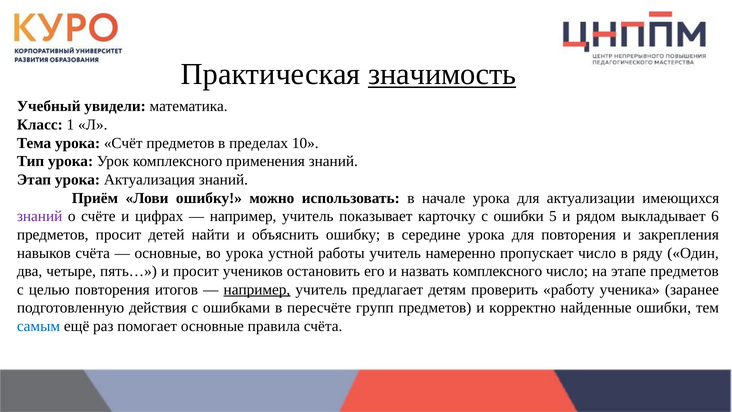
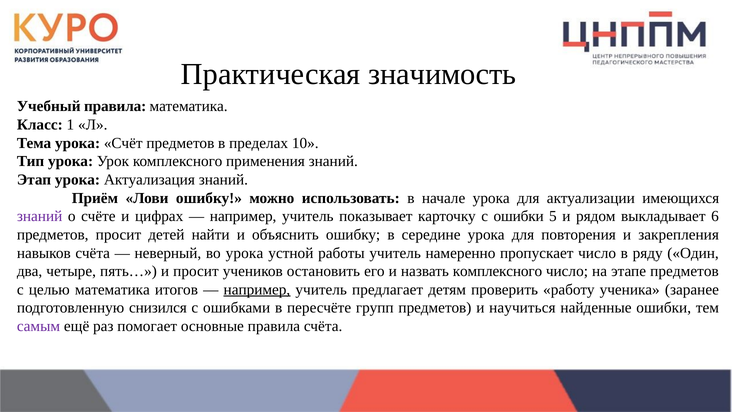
значимость underline: present -> none
Учебный увидели: увидели -> правила
основные at (168, 253): основные -> неверный
целью повторения: повторения -> математика
действия: действия -> снизился
корректно: корректно -> научиться
самым colour: blue -> purple
